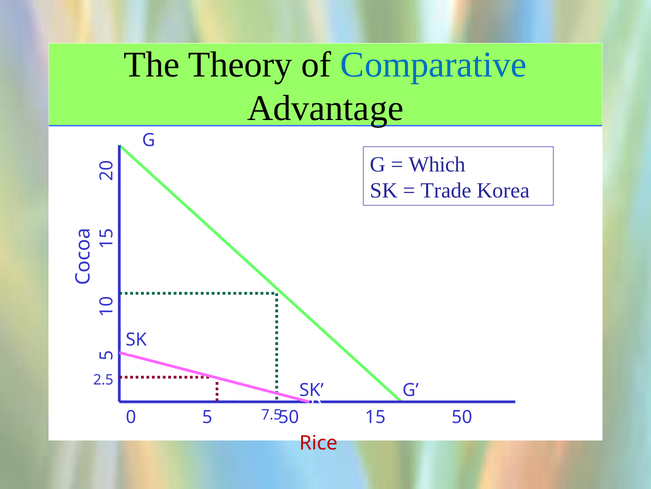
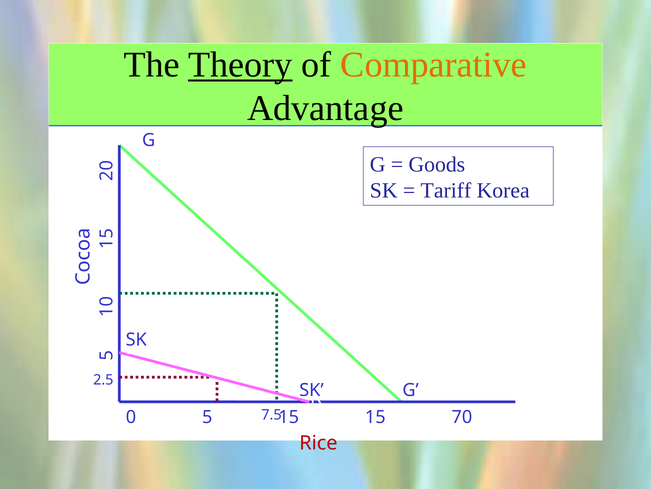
Theory underline: none -> present
Comparative colour: blue -> orange
Which: Which -> Goods
Trade: Trade -> Tariff
5 50: 50 -> 15
15 50: 50 -> 70
